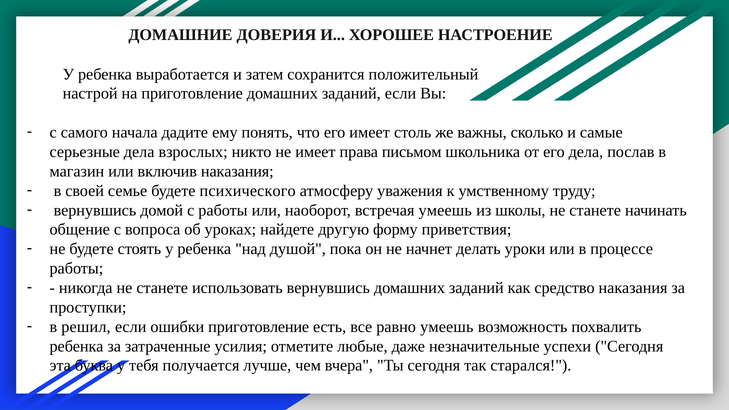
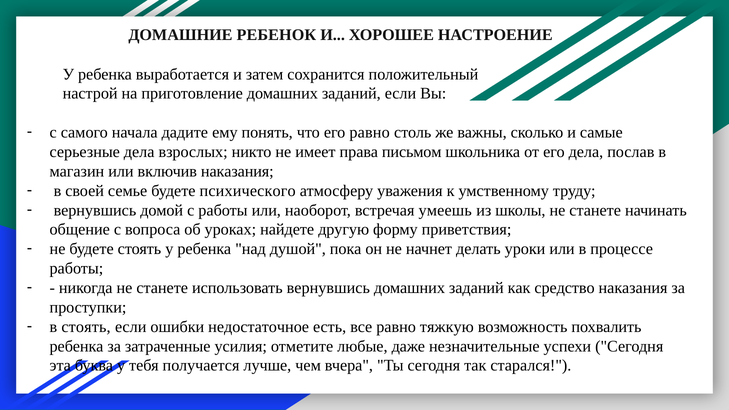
ДОВЕРИЯ: ДОВЕРИЯ -> РЕБЕНОК
его имеет: имеет -> равно
в решил: решил -> стоять
ошибки приготовление: приготовление -> недостаточное
равно умеешь: умеешь -> тяжкую
